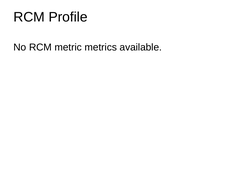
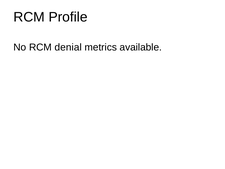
metric: metric -> denial
